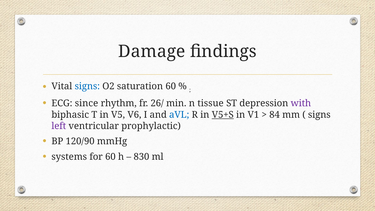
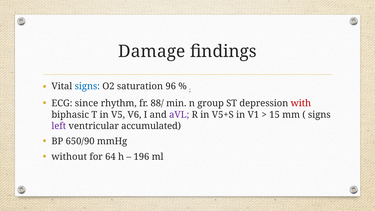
saturation 60: 60 -> 96
26/: 26/ -> 88/
tissue: tissue -> group
with colour: purple -> red
aVL colour: blue -> purple
V5+S underline: present -> none
84: 84 -> 15
prophylactic: prophylactic -> accumulated
120/90: 120/90 -> 650/90
systems: systems -> without
for 60: 60 -> 64
830: 830 -> 196
